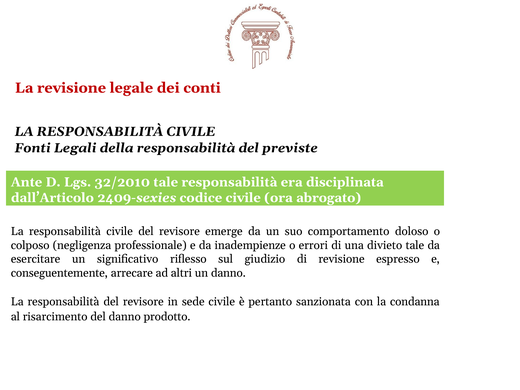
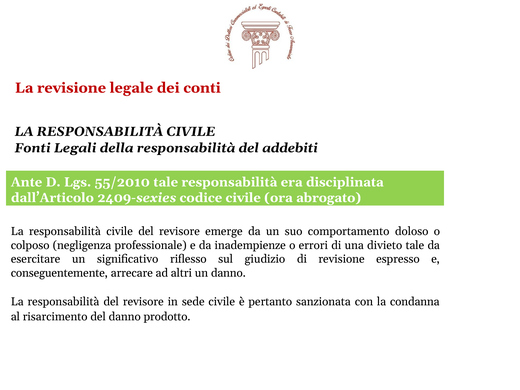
previste: previste -> addebiti
32/2010: 32/2010 -> 55/2010
